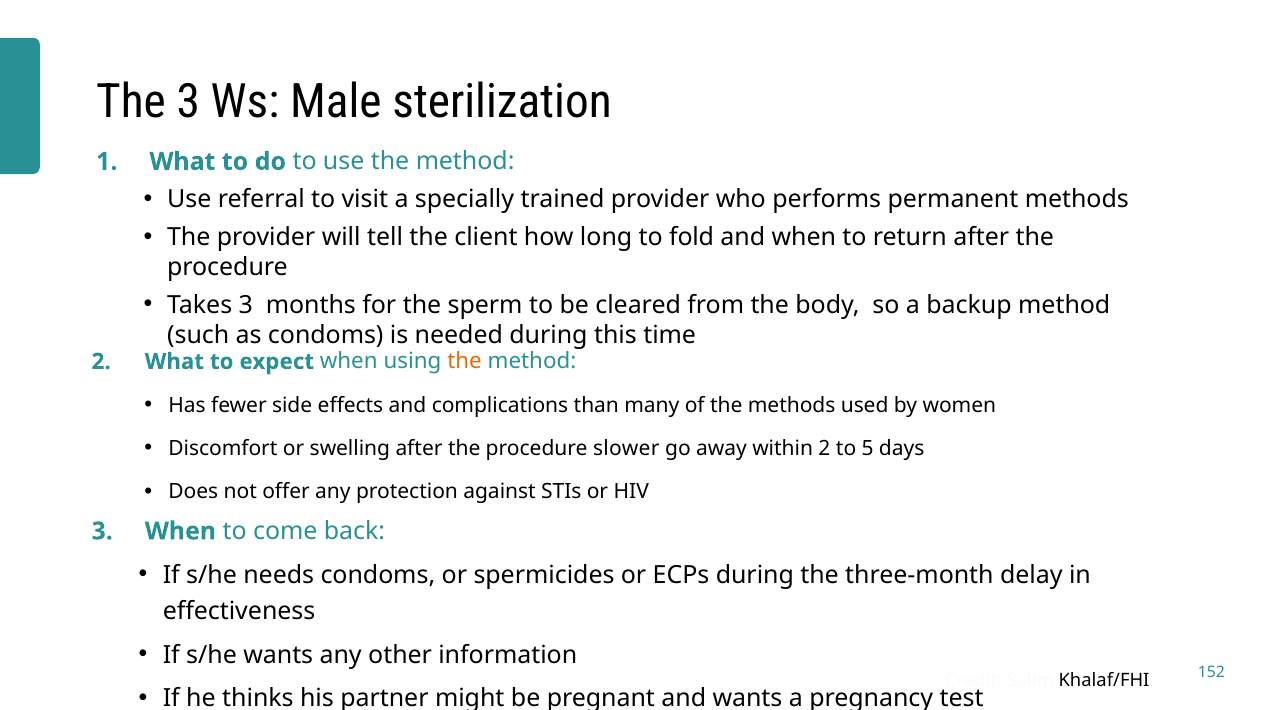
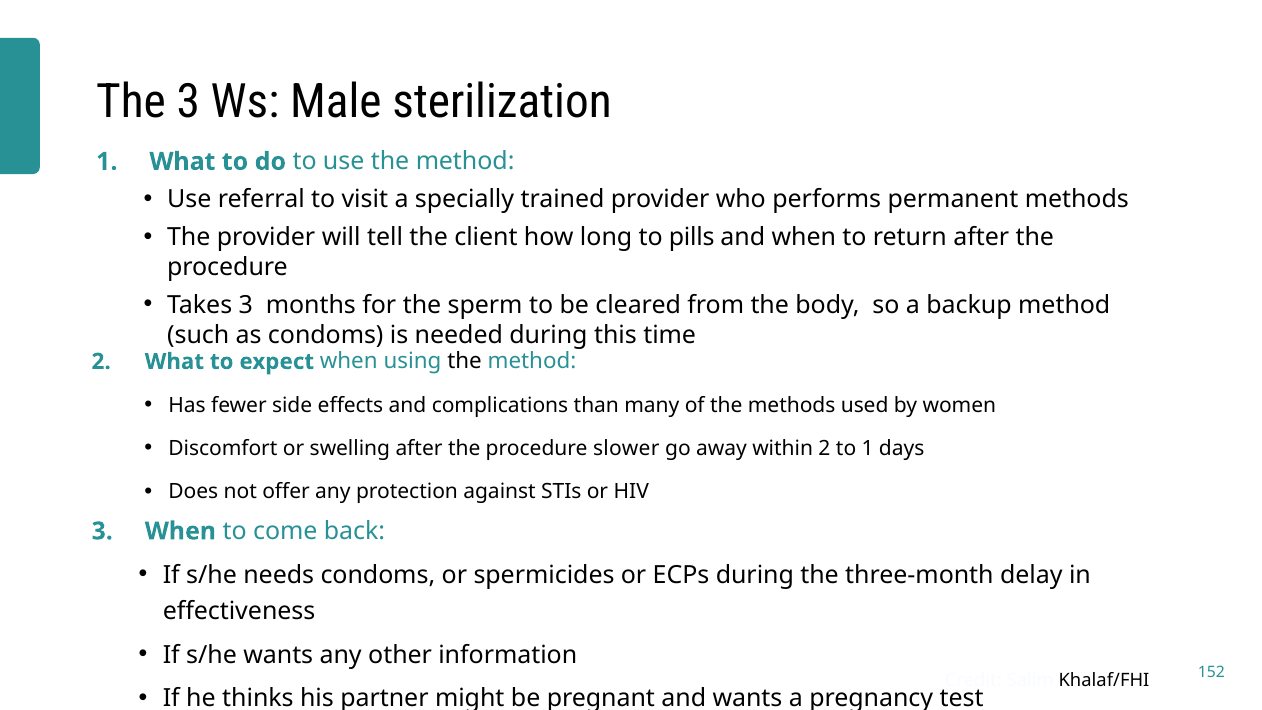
fold: fold -> pills
the at (465, 362) colour: orange -> black
to 5: 5 -> 1
